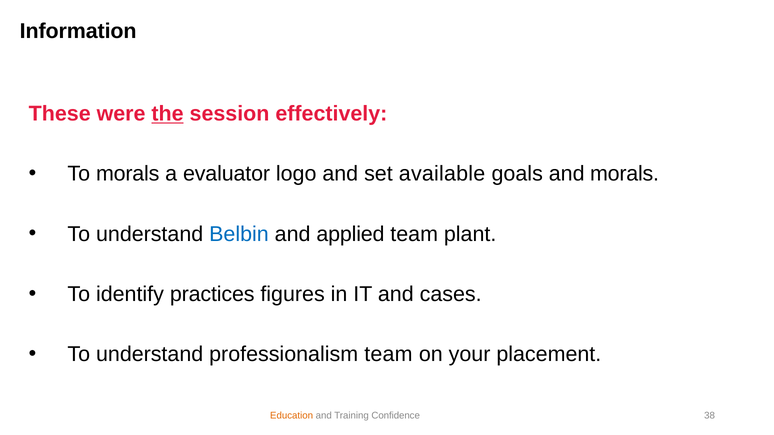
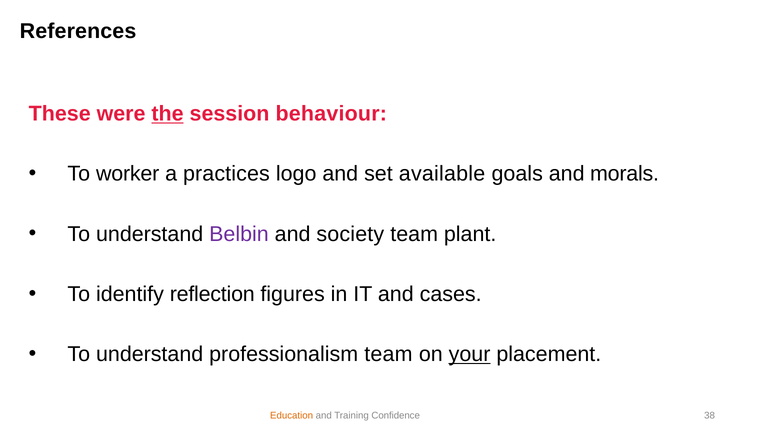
Information: Information -> References
effectively: effectively -> behaviour
To morals: morals -> worker
evaluator: evaluator -> practices
Belbin colour: blue -> purple
applied: applied -> society
practices: practices -> reflection
your underline: none -> present
